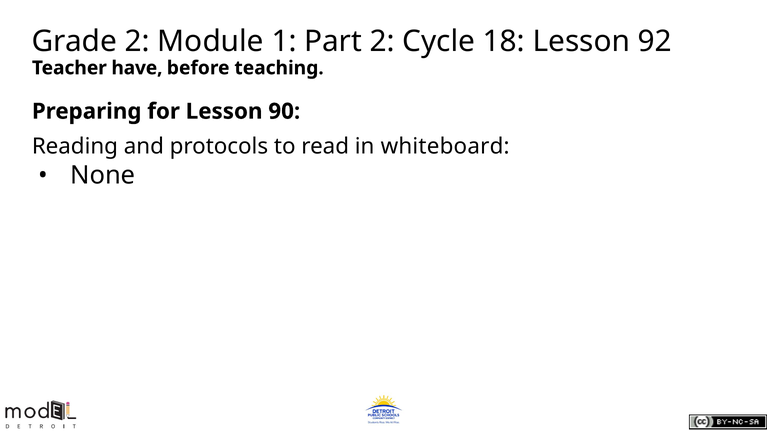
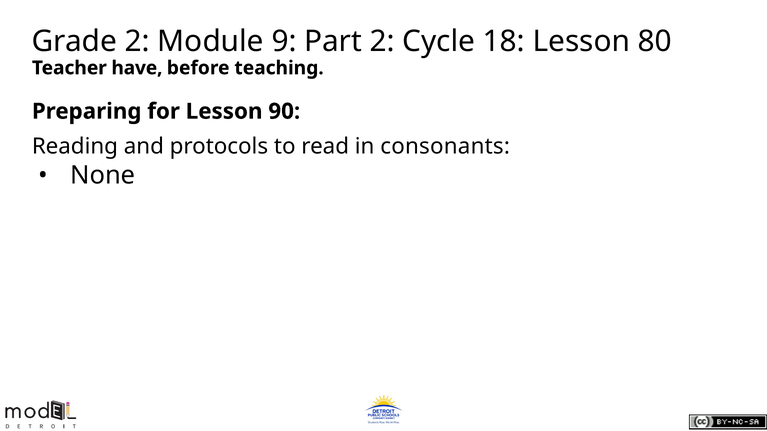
1: 1 -> 9
92: 92 -> 80
whiteboard: whiteboard -> consonants
